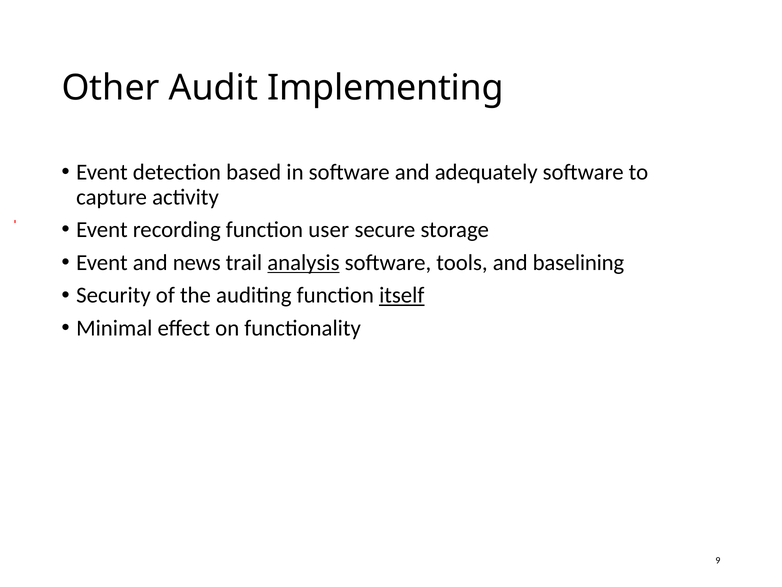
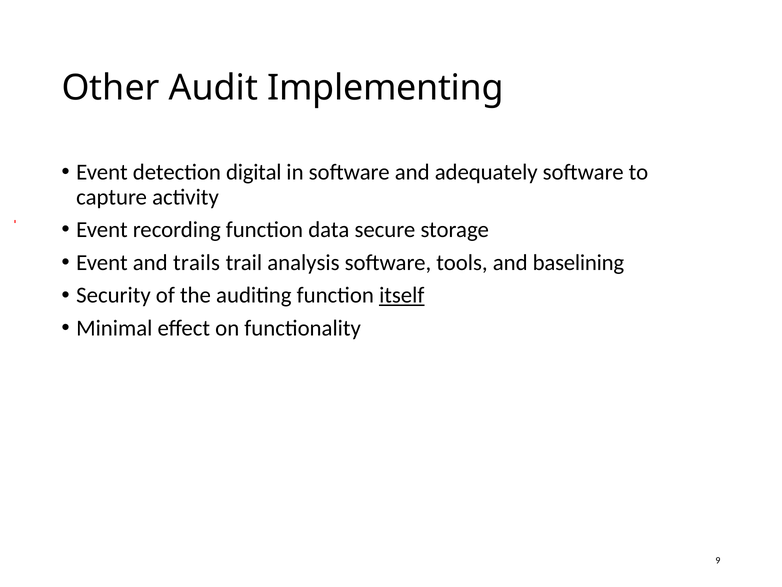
based: based -> digital
user: user -> data
news: news -> trails
analysis underline: present -> none
